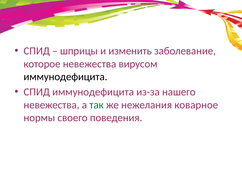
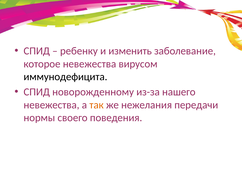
шприцы: шприцы -> ребенку
СПИД иммунодефицита: иммунодефицита -> новорожденному
так colour: green -> orange
коварное: коварное -> передачи
